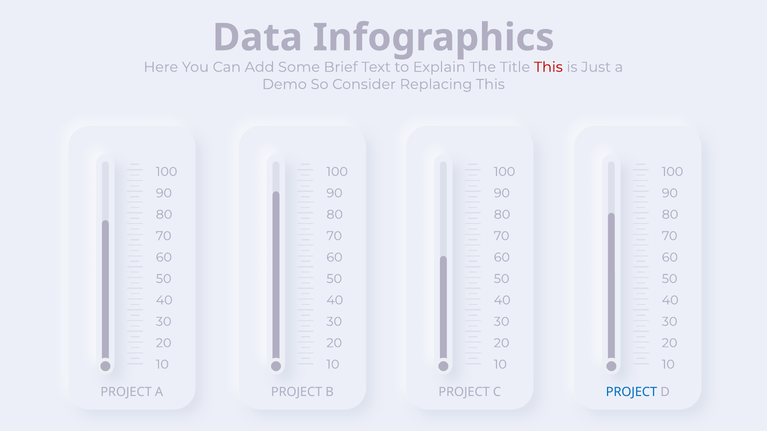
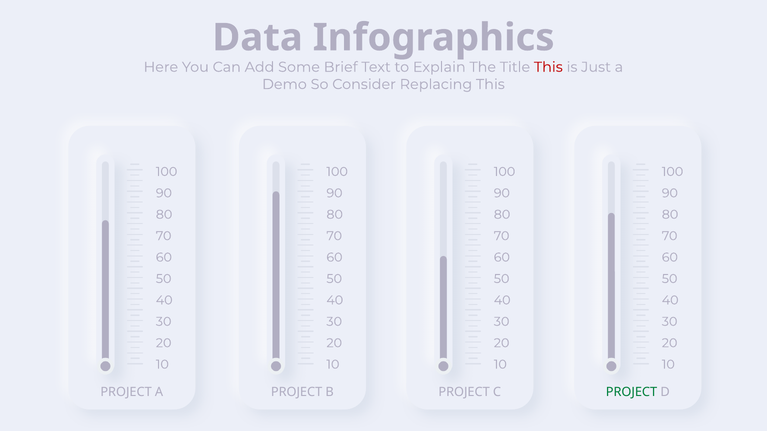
PROJECT at (631, 392) colour: blue -> green
